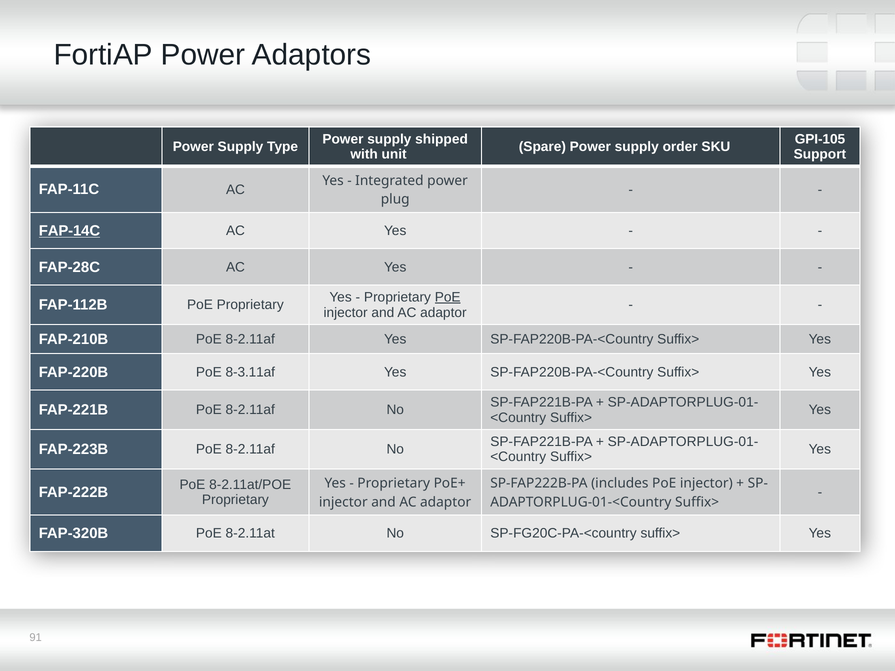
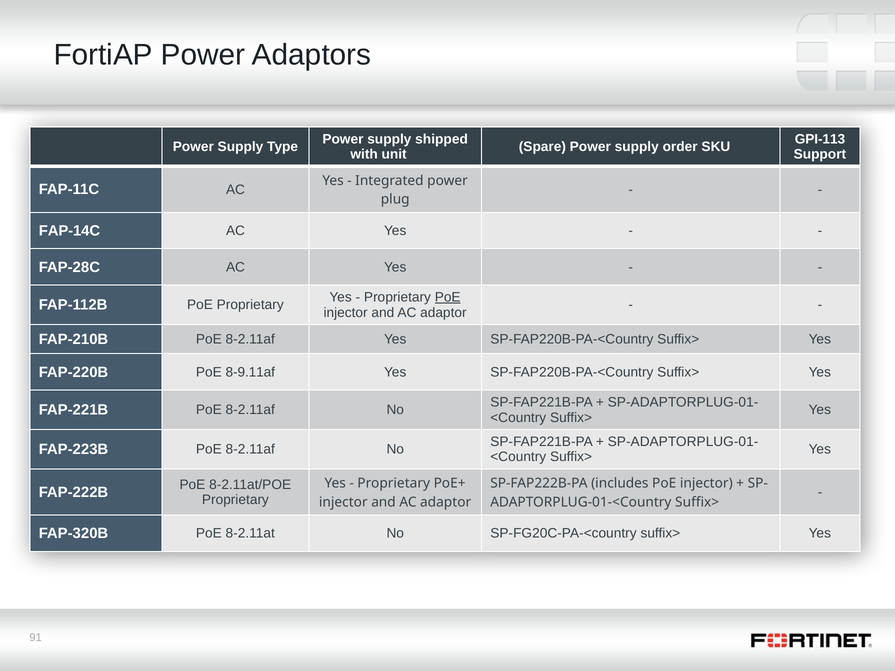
GPI-105: GPI-105 -> GPI-113
FAP-14C underline: present -> none
8-3.11af: 8-3.11af -> 8-9.11af
